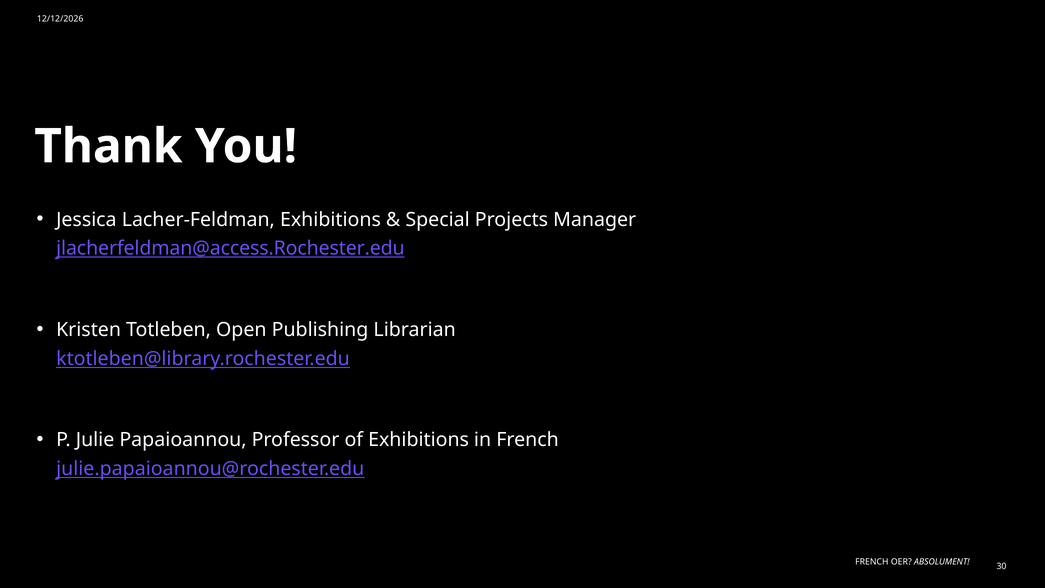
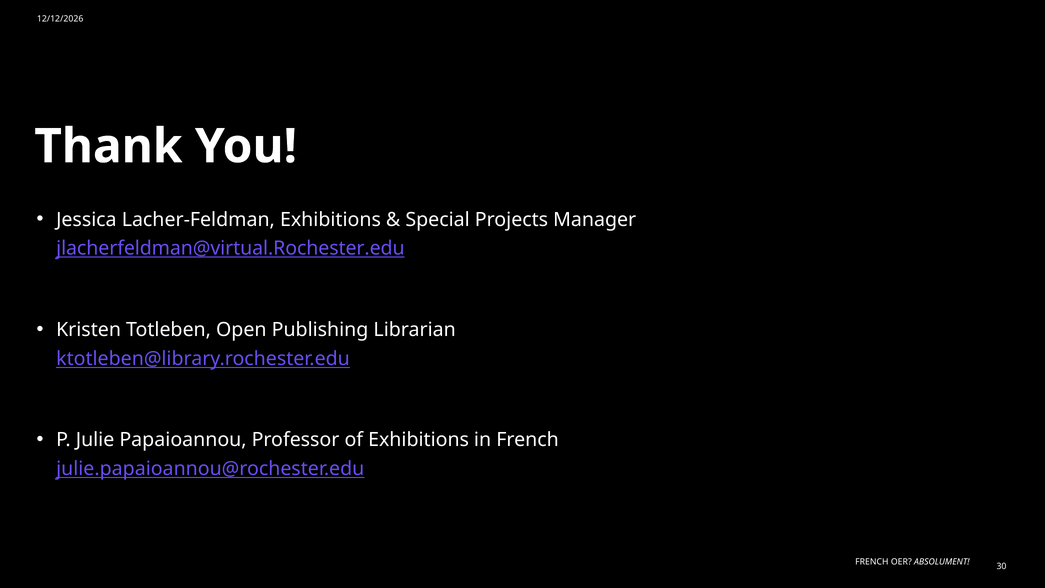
jlacherfeldman@access.Rochester.edu: jlacherfeldman@access.Rochester.edu -> jlacherfeldman@virtual.Rochester.edu
